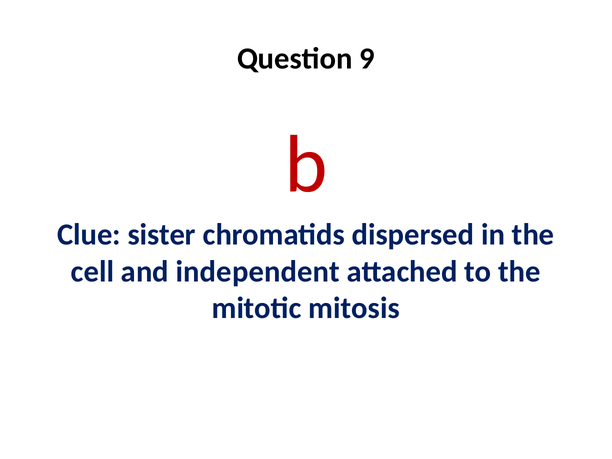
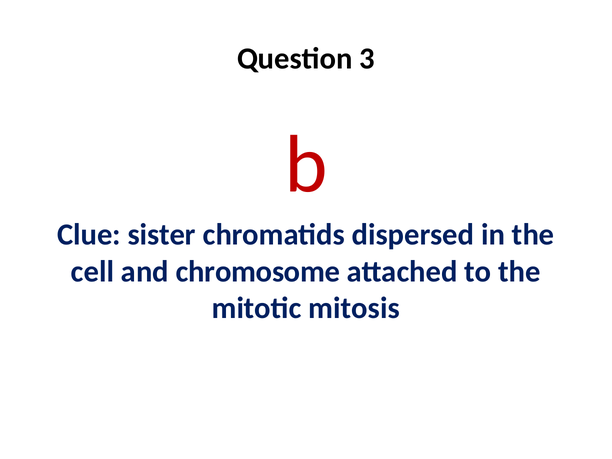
9: 9 -> 3
independent: independent -> chromosome
